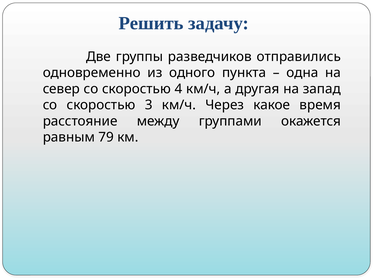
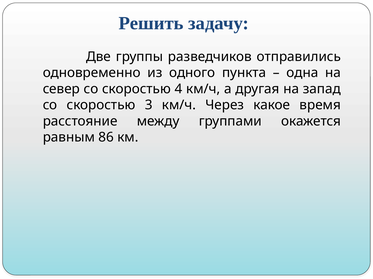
79: 79 -> 86
